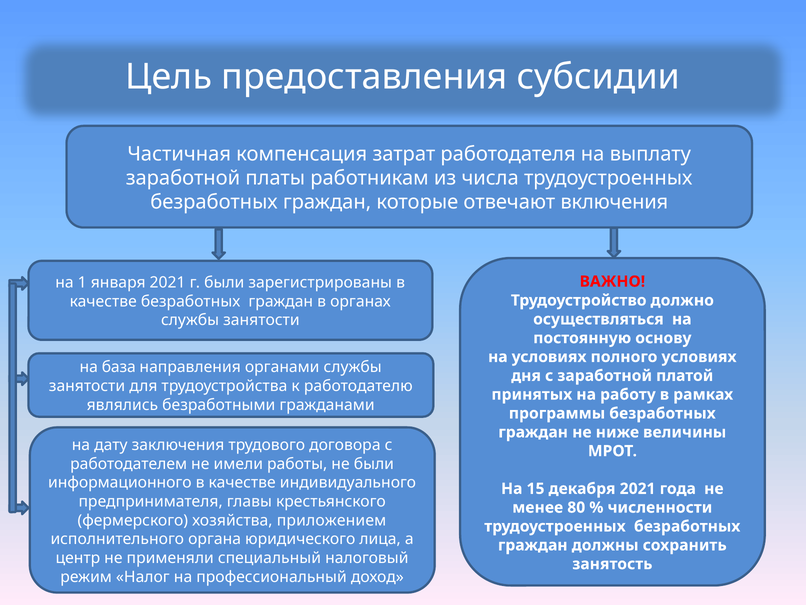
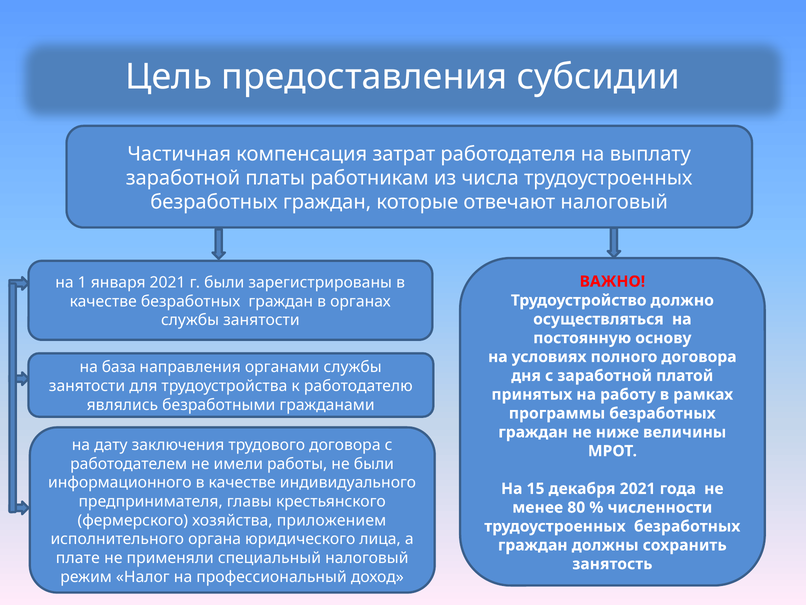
отвечают включения: включения -> налоговый
полного условиях: условиях -> договора
центр: центр -> плате
